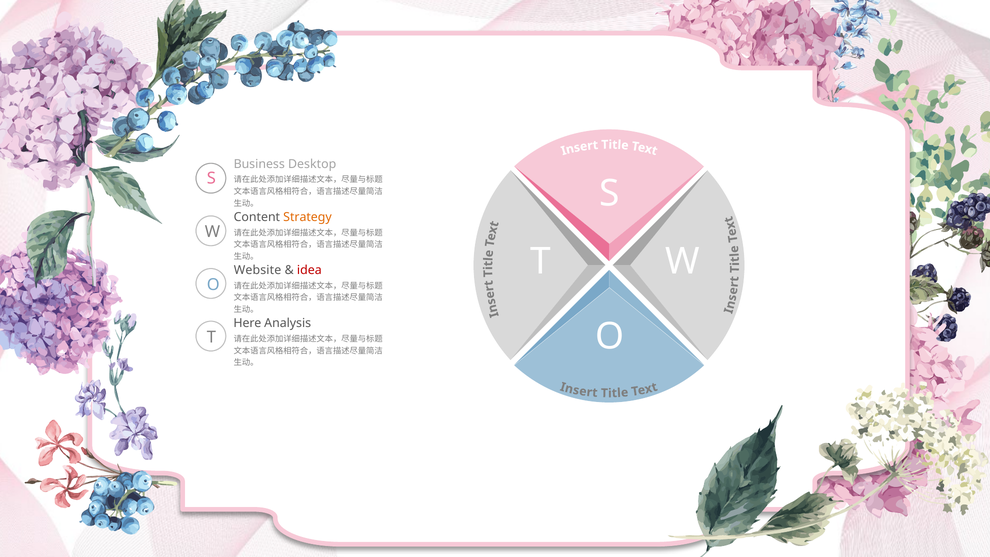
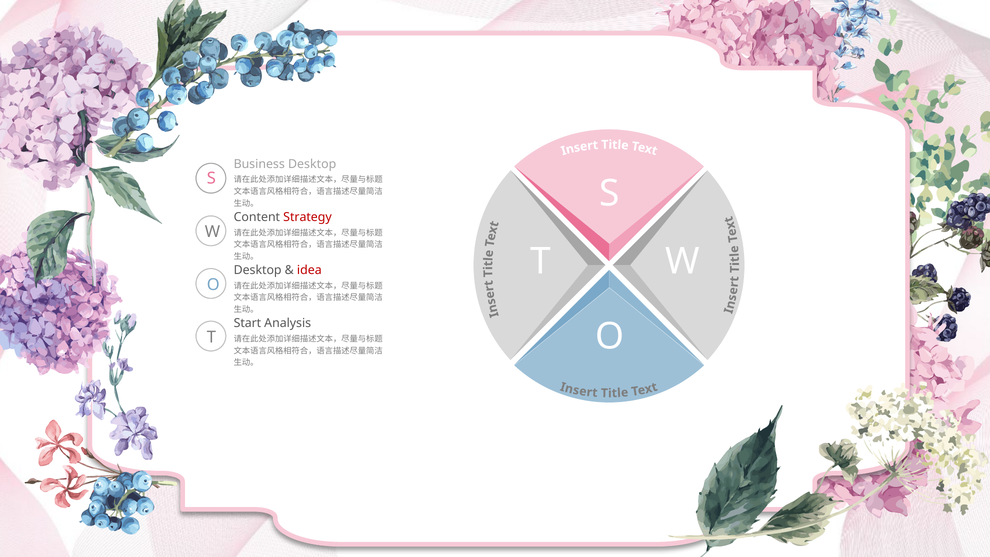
Strategy colour: orange -> red
Website at (258, 270): Website -> Desktop
Here: Here -> Start
